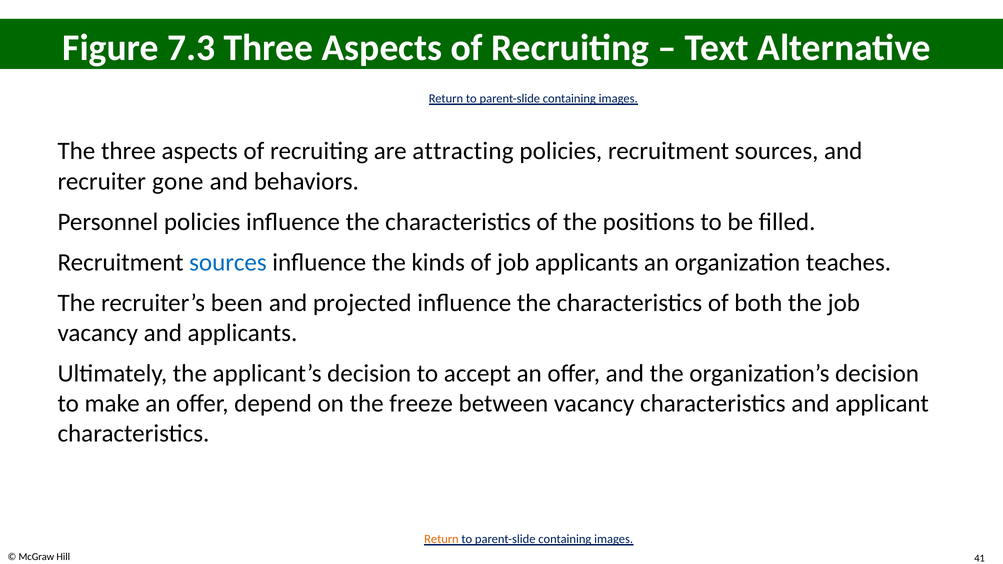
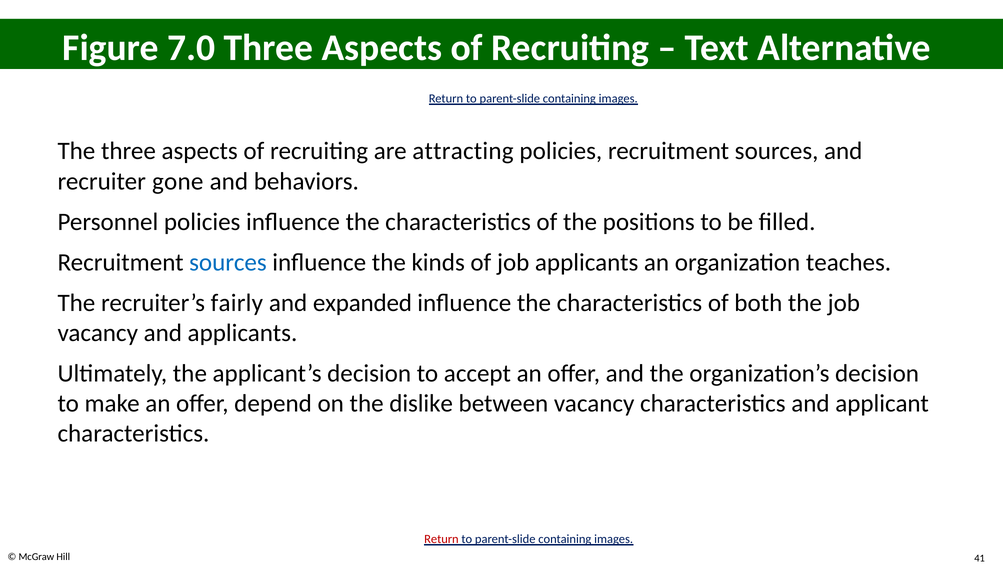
7.3: 7.3 -> 7.0
been: been -> fairly
projected: projected -> expanded
freeze: freeze -> dislike
Return at (441, 540) colour: orange -> red
